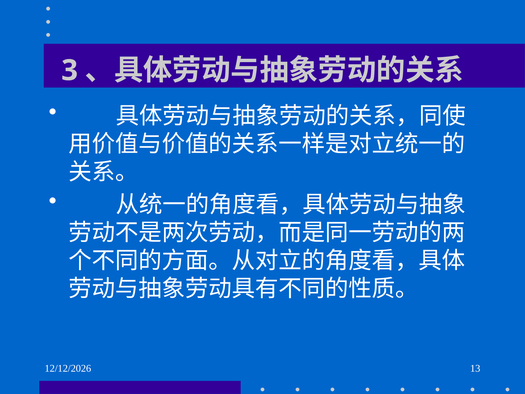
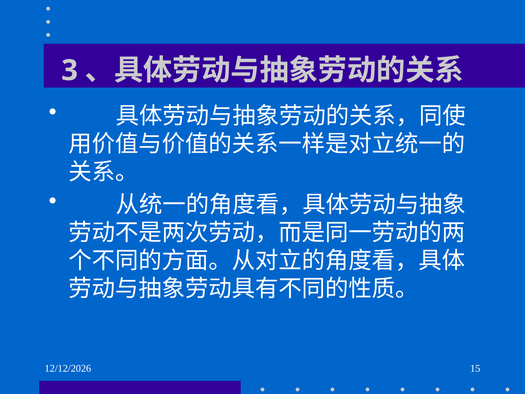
13: 13 -> 15
